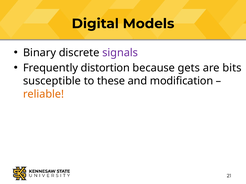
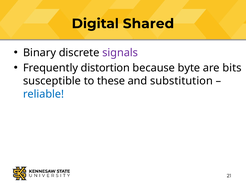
Models: Models -> Shared
gets: gets -> byte
modification: modification -> substitution
reliable colour: orange -> blue
